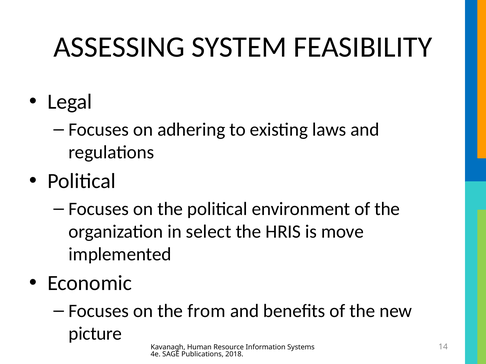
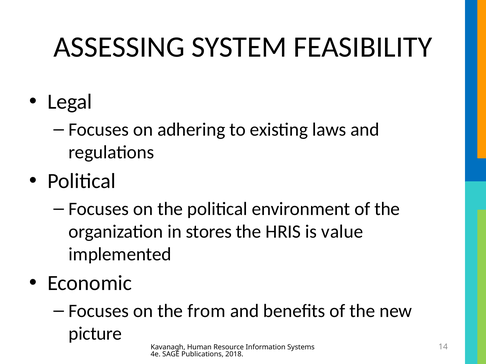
select: select -> stores
move: move -> value
